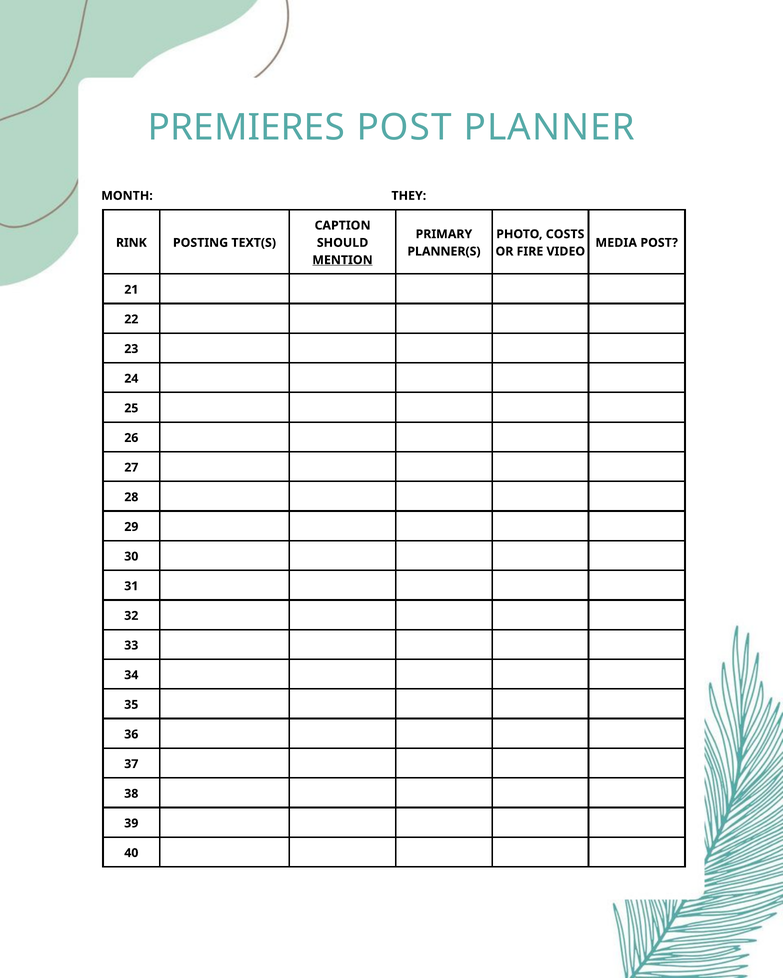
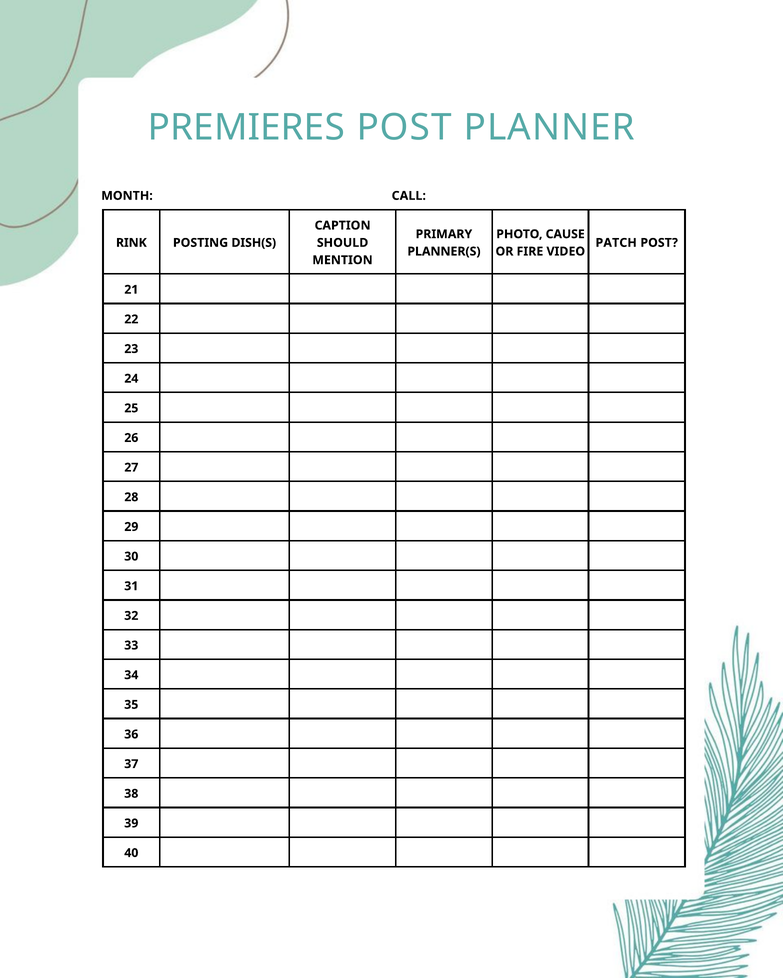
THEY: THEY -> CALL
COSTS: COSTS -> CAUSE
TEXT(S: TEXT(S -> DISH(S
MEDIA: MEDIA -> PATCH
MENTION underline: present -> none
